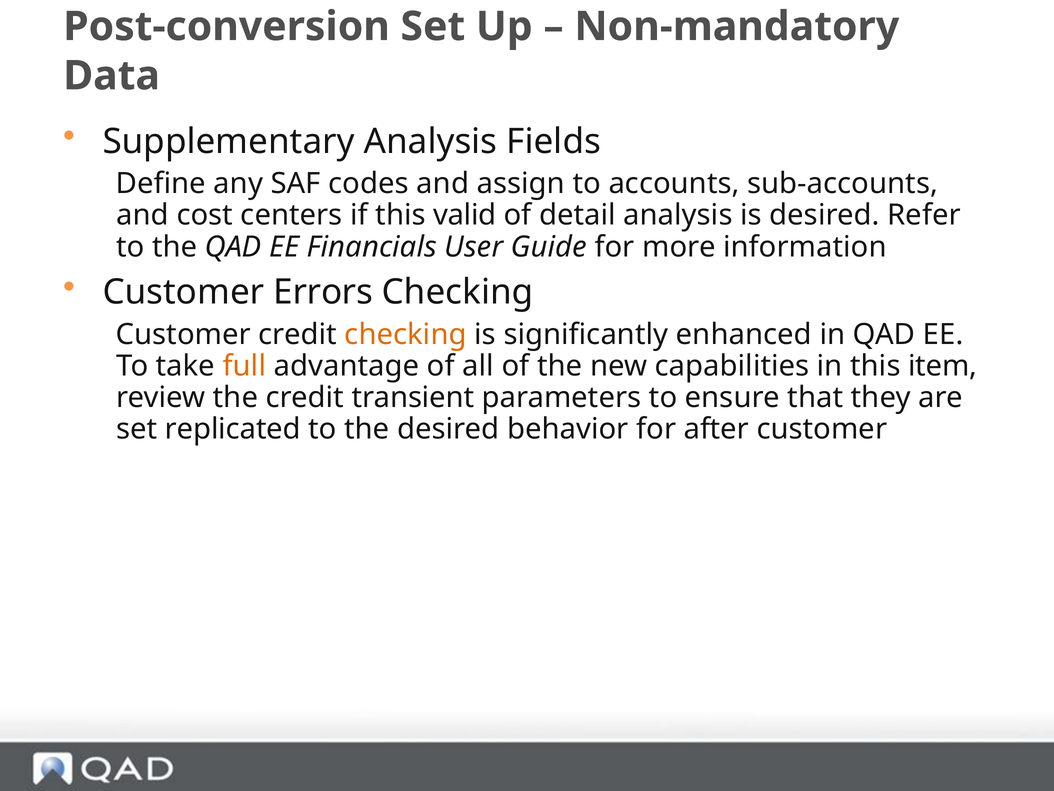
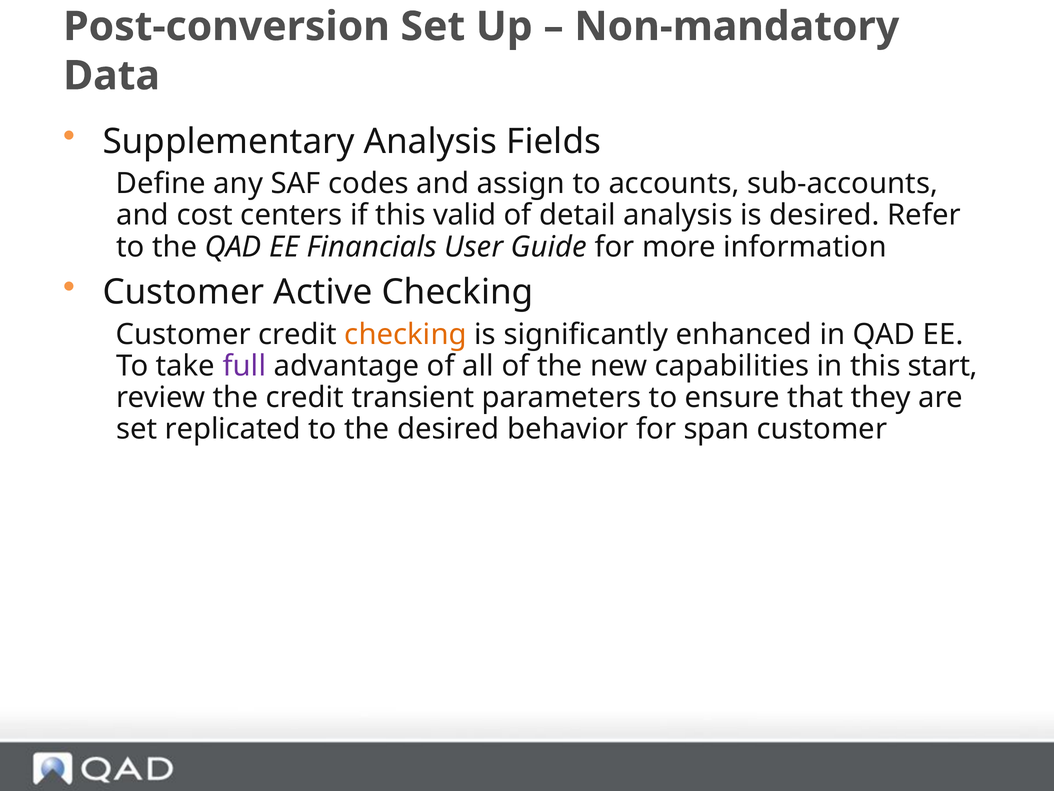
Errors: Errors -> Active
full colour: orange -> purple
item: item -> start
after: after -> span
